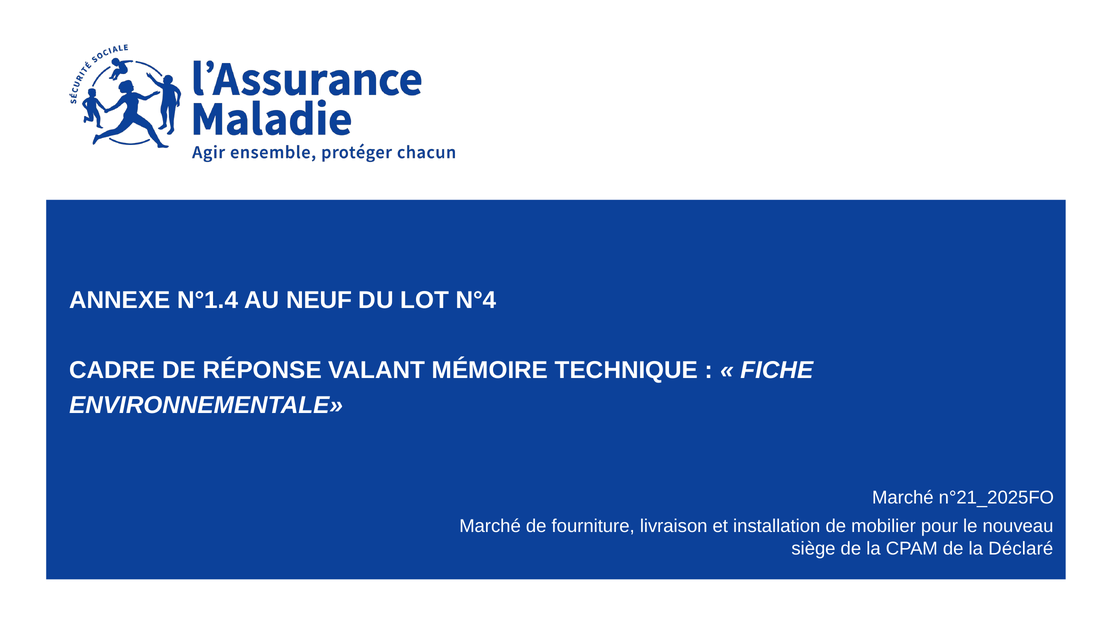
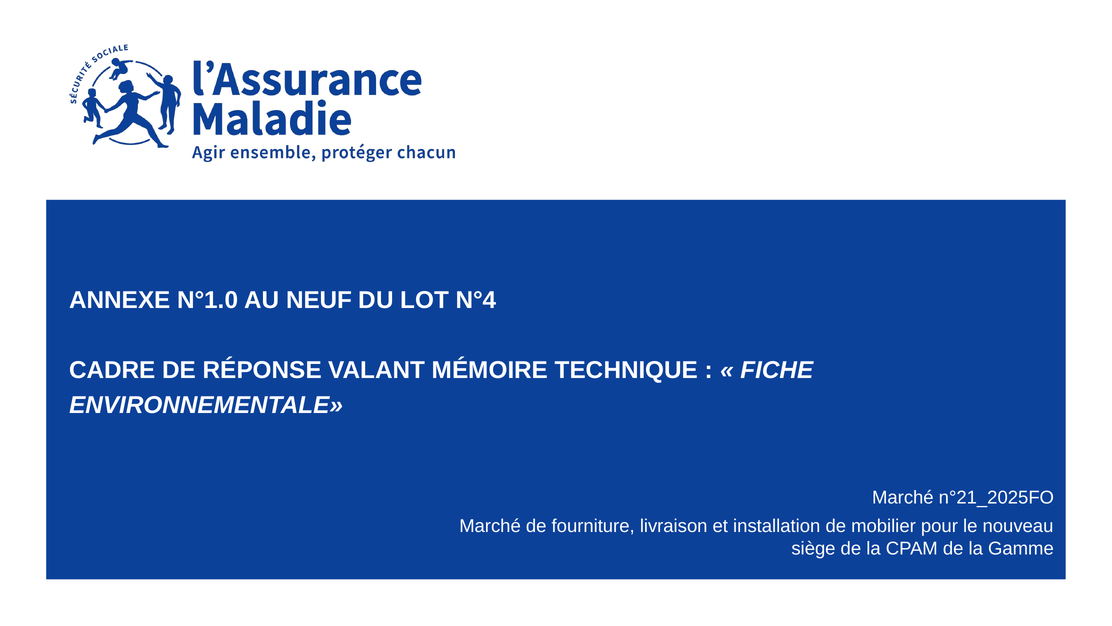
N°1.4: N°1.4 -> N°1.0
Déclaré: Déclaré -> Gamme
